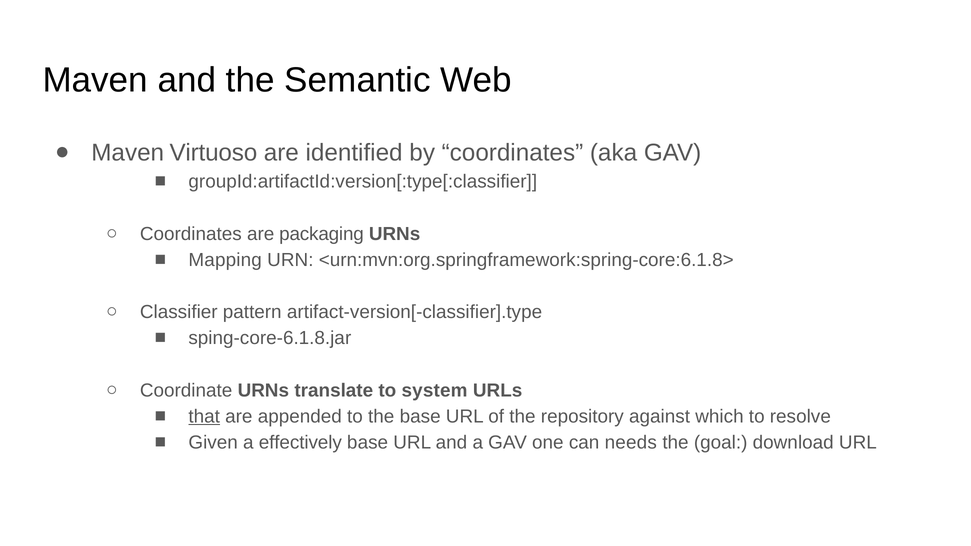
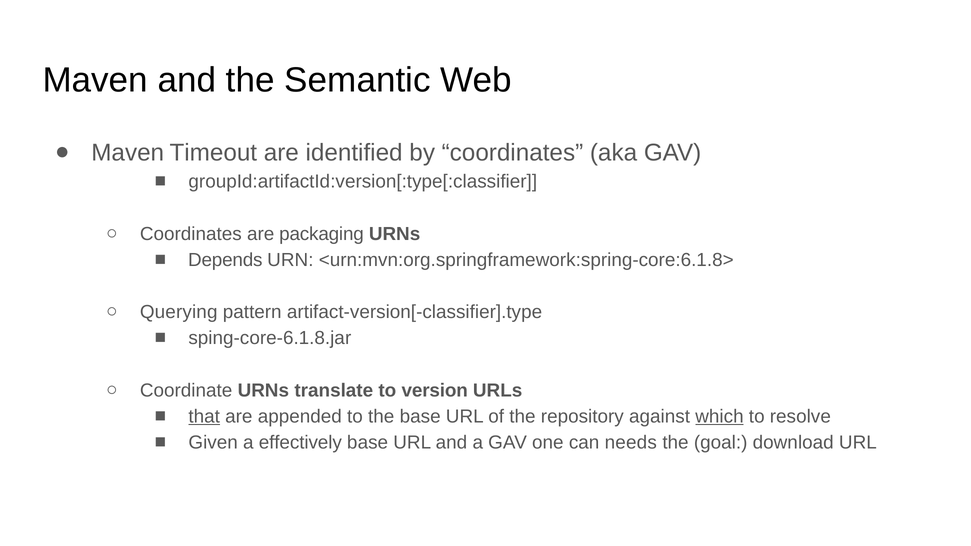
Virtuoso: Virtuoso -> Timeout
Mapping: Mapping -> Depends
Classifier: Classifier -> Querying
system: system -> version
which underline: none -> present
